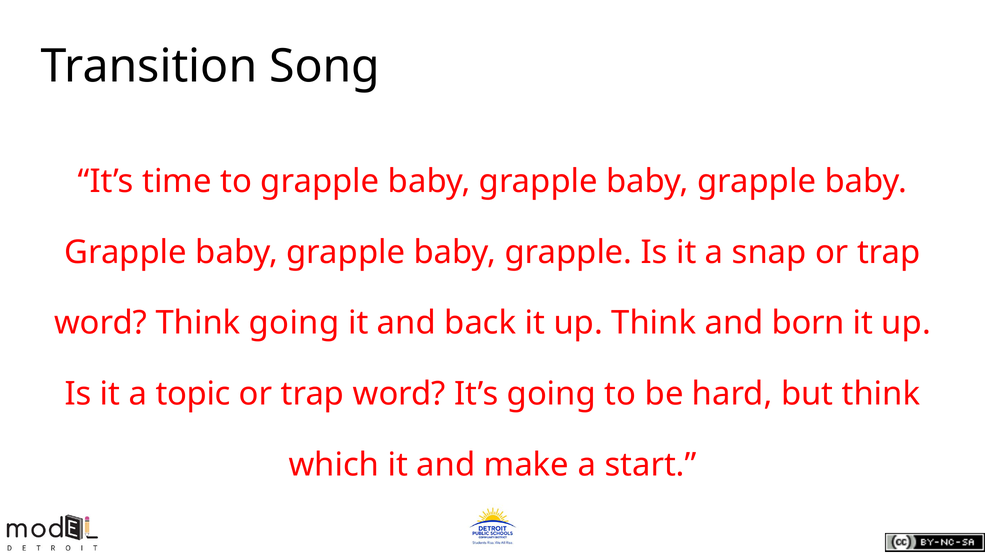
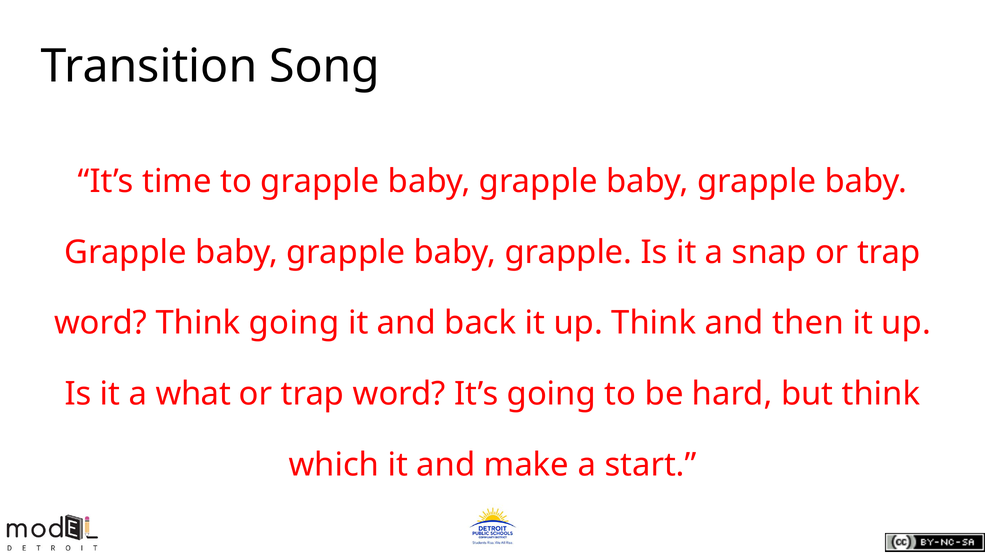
born: born -> then
topic: topic -> what
